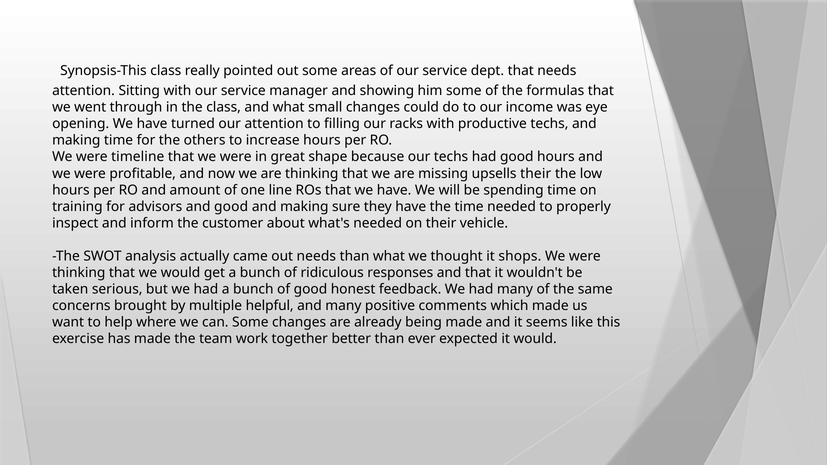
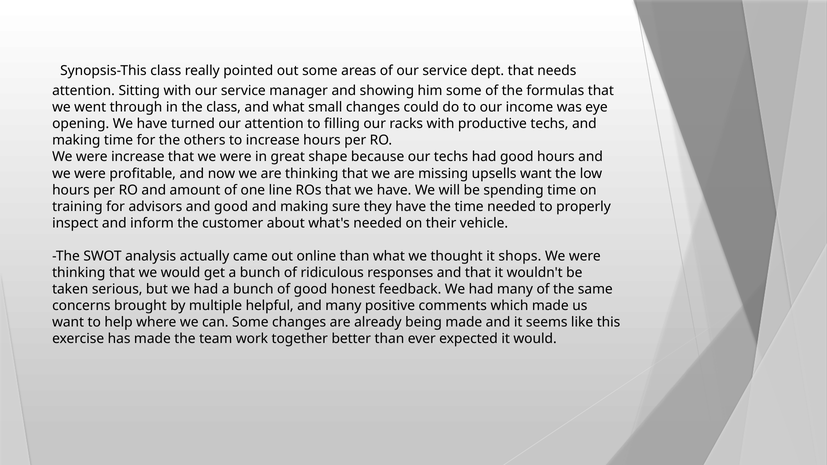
were timeline: timeline -> increase
upsells their: their -> want
out needs: needs -> online
